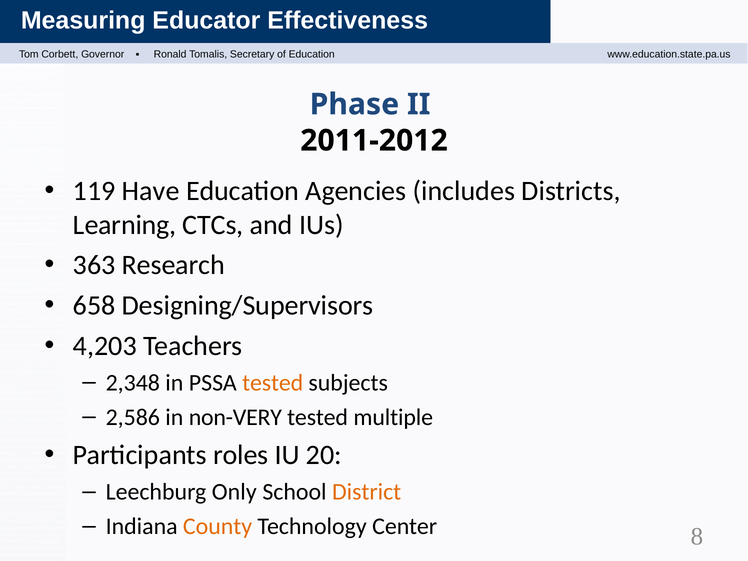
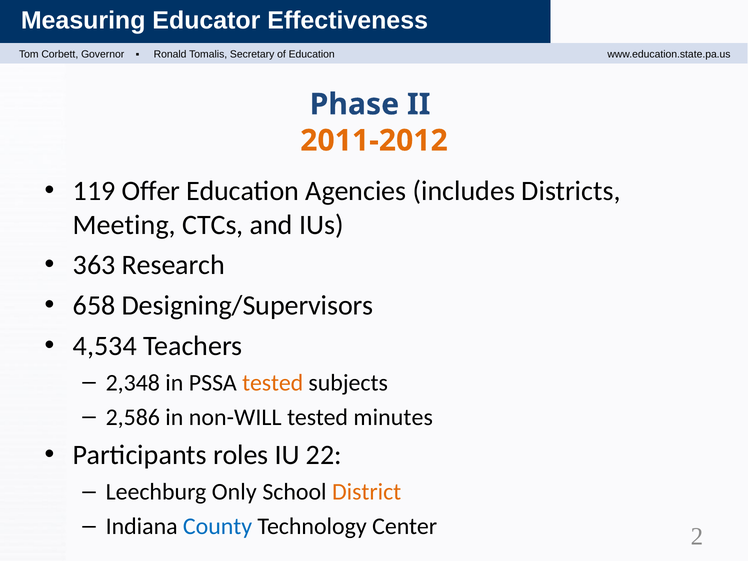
2011-2012 colour: black -> orange
Have: Have -> Offer
Learning: Learning -> Meeting
4,203: 4,203 -> 4,534
non-VERY: non-VERY -> non-WILL
multiple: multiple -> minutes
20: 20 -> 22
County colour: orange -> blue
8: 8 -> 2
